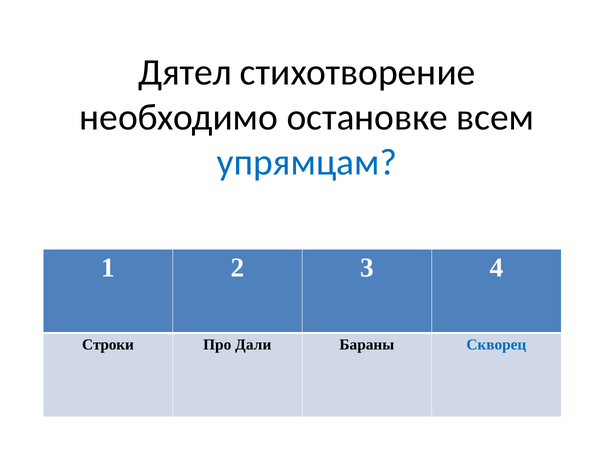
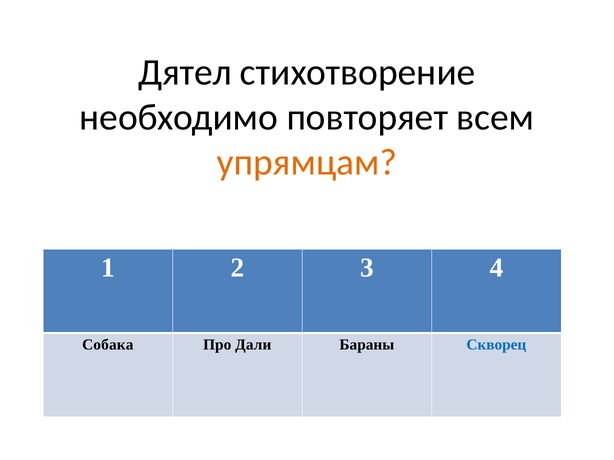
остановке: остановке -> повторяет
упрямцам colour: blue -> orange
Строки: Строки -> Собака
